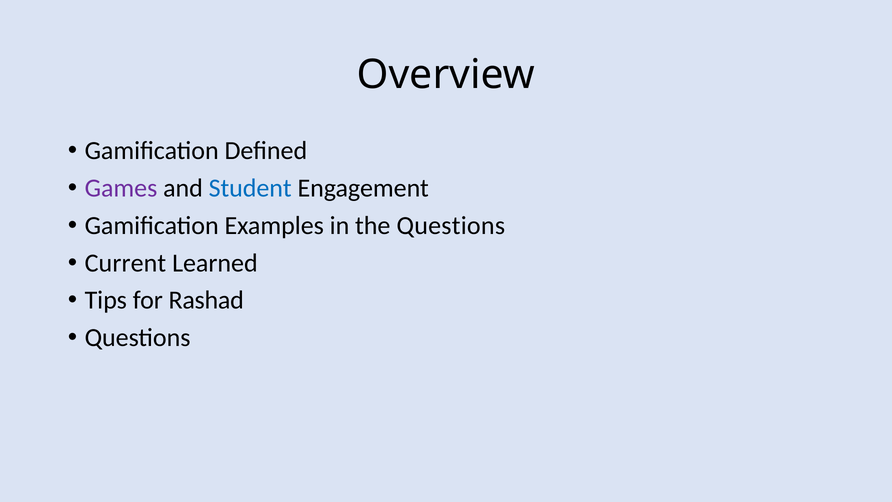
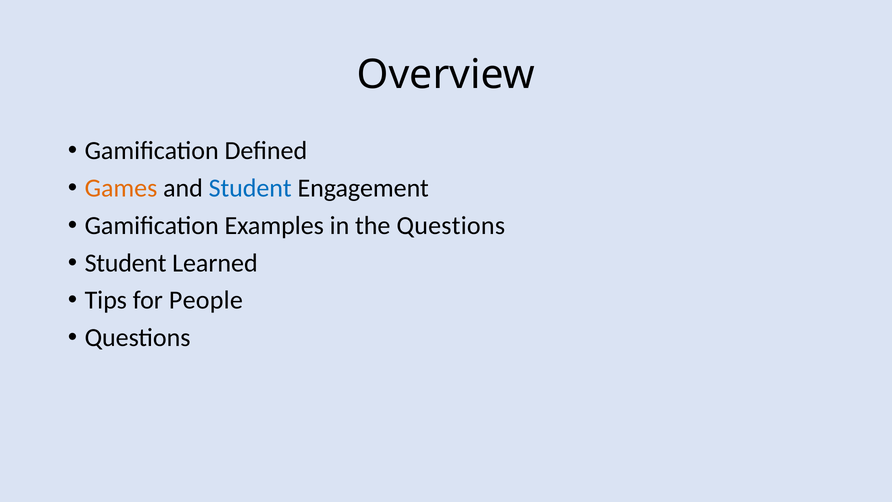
Games colour: purple -> orange
Current at (125, 263): Current -> Student
Rashad: Rashad -> People
